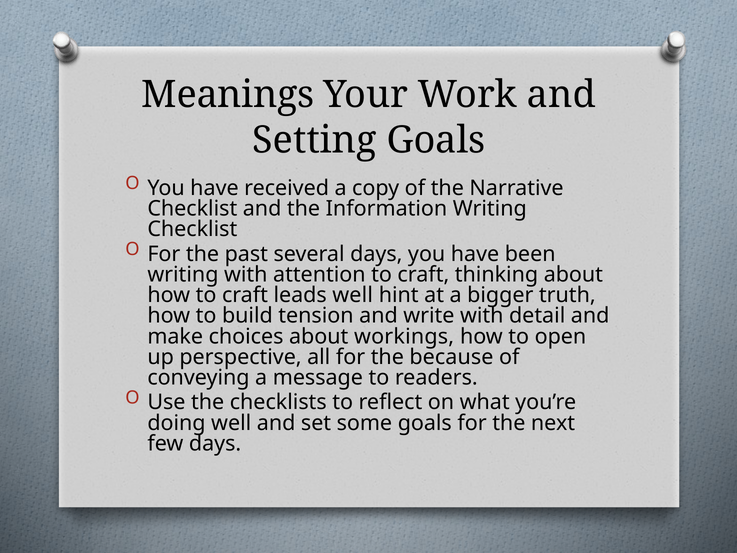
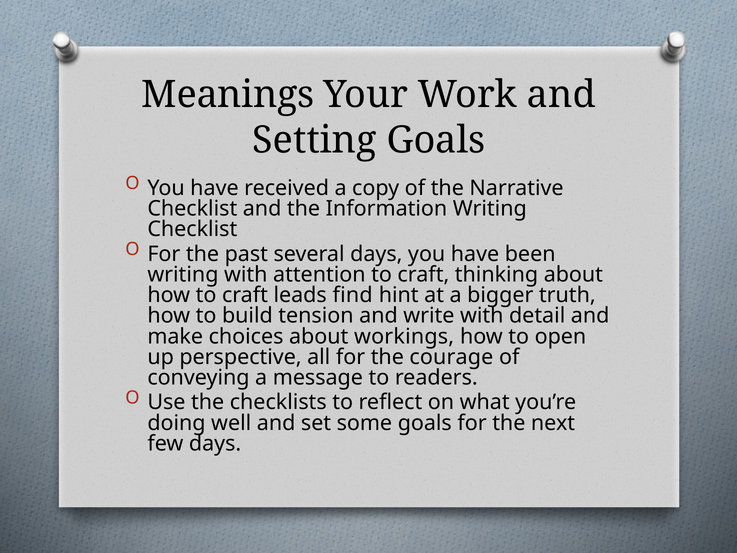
leads well: well -> find
because: because -> courage
